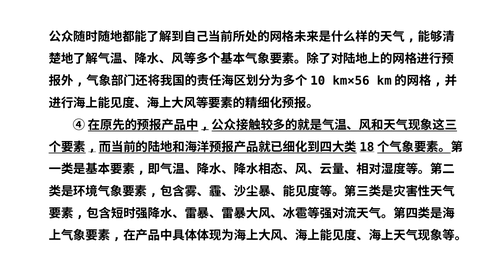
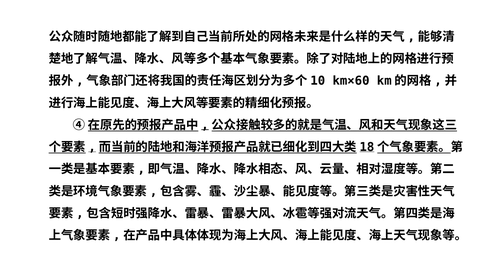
km×56: km×56 -> km×60
